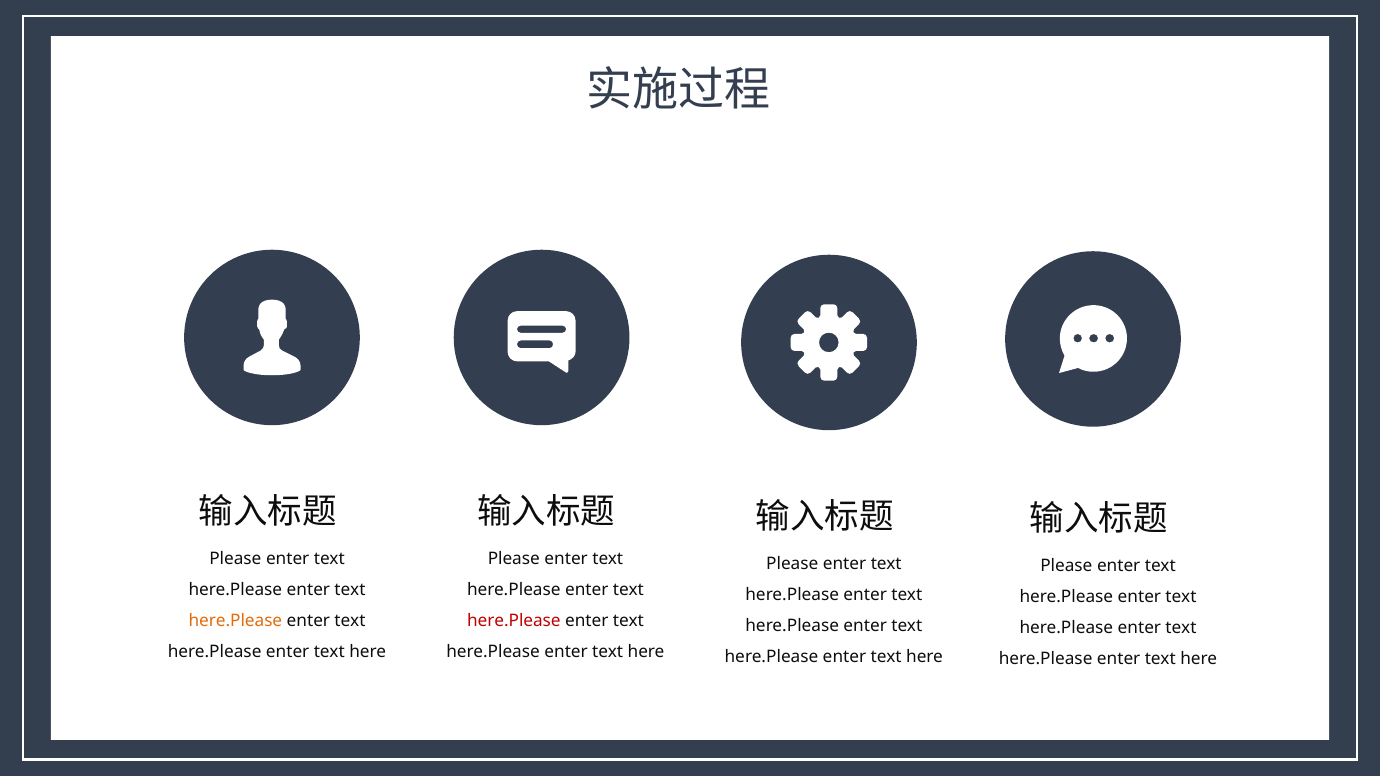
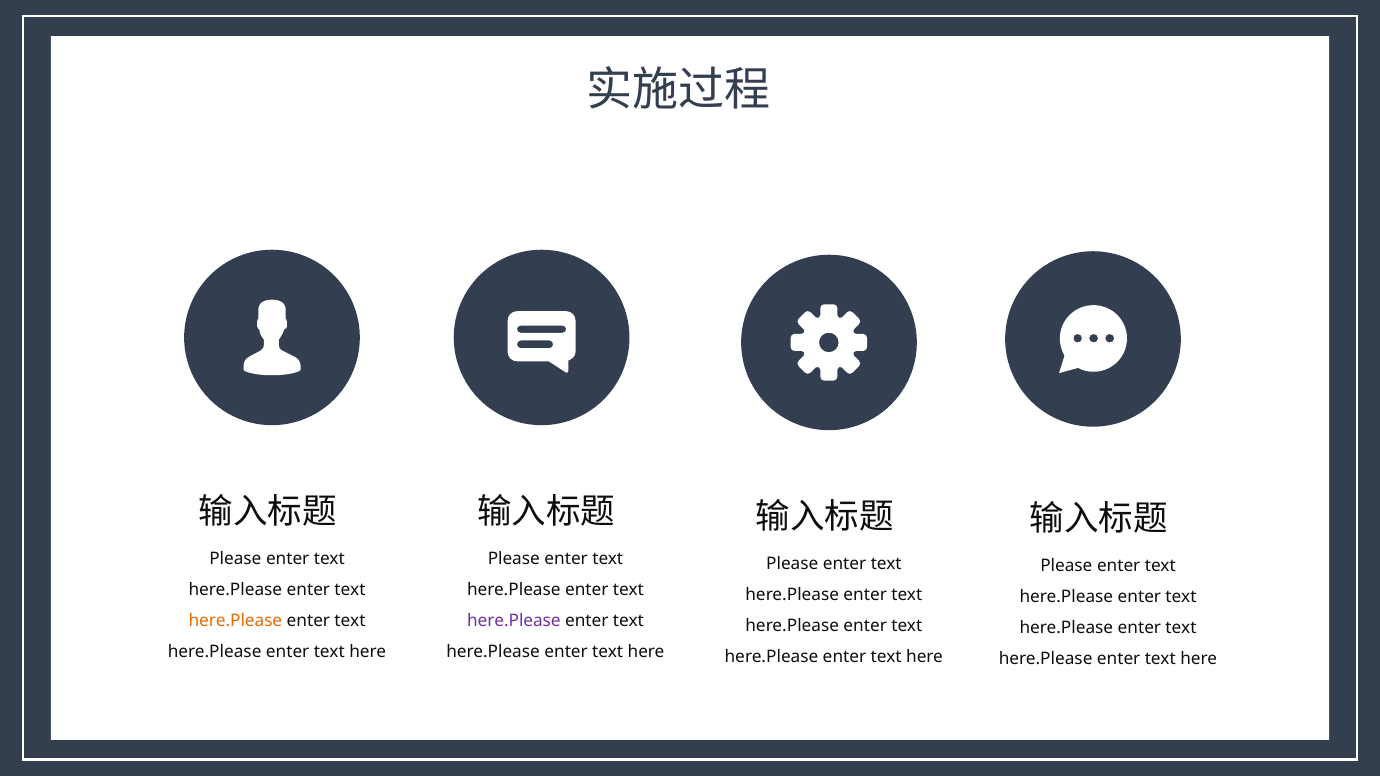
here.Please at (514, 621) colour: red -> purple
